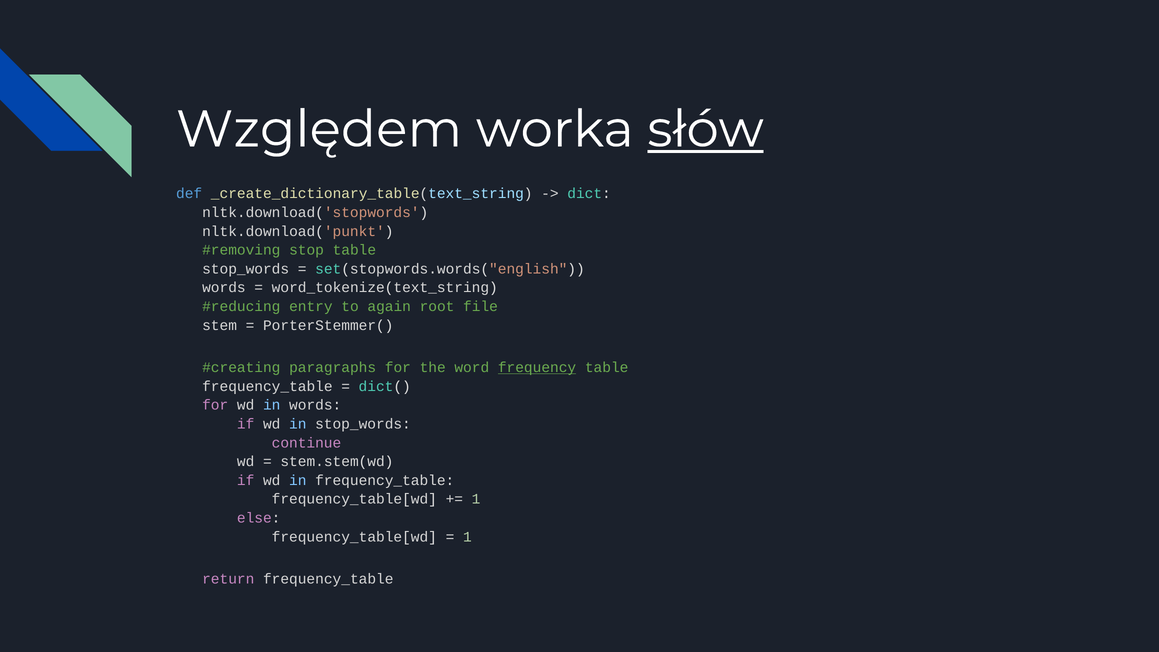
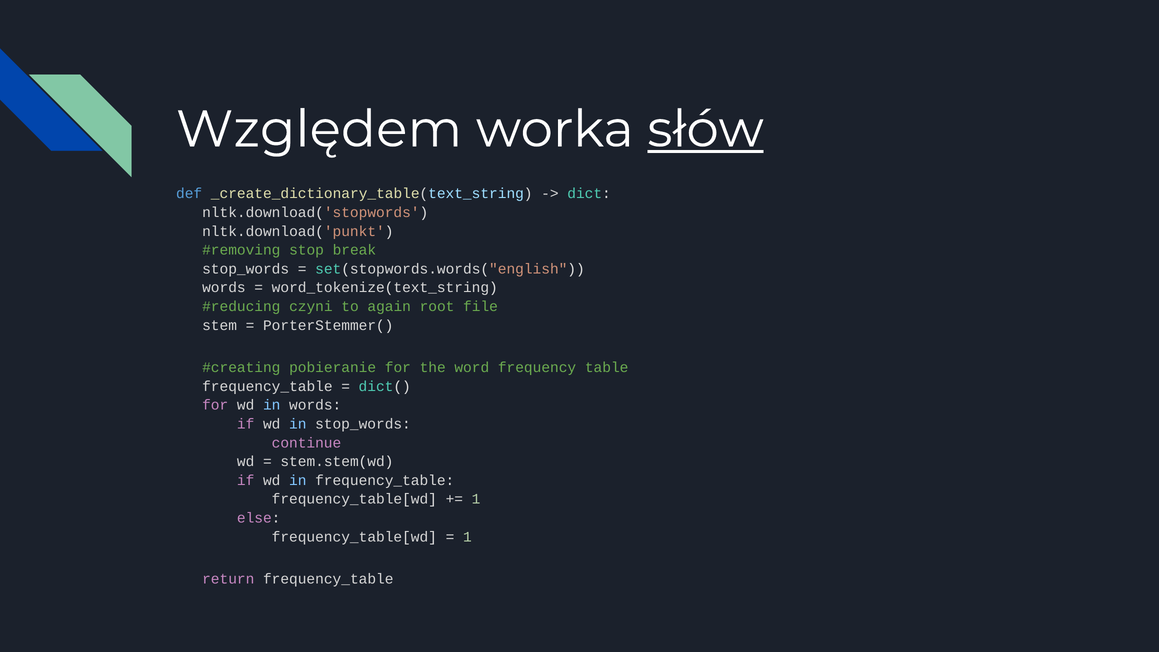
stop table: table -> break
entry: entry -> czyni
paragraphs: paragraphs -> pobieranie
frequency underline: present -> none
